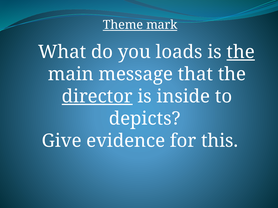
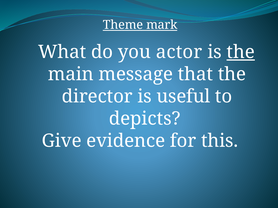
loads: loads -> actor
director underline: present -> none
inside: inside -> useful
